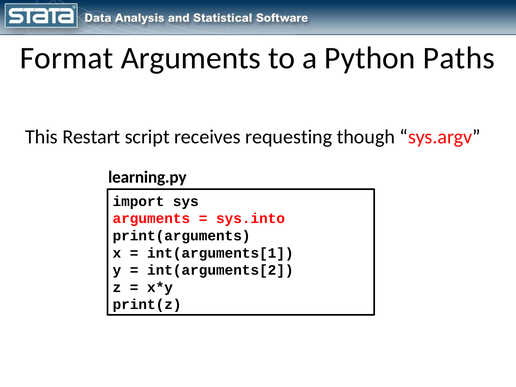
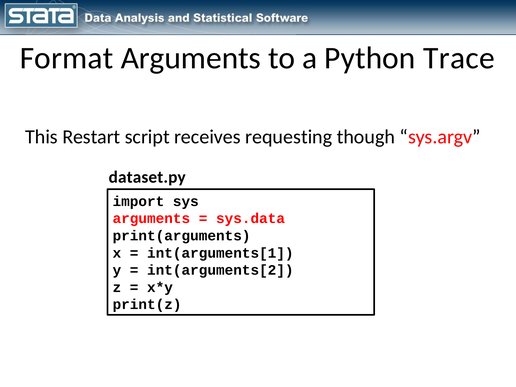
Paths: Paths -> Trace
learning.py: learning.py -> dataset.py
sys.into: sys.into -> sys.data
